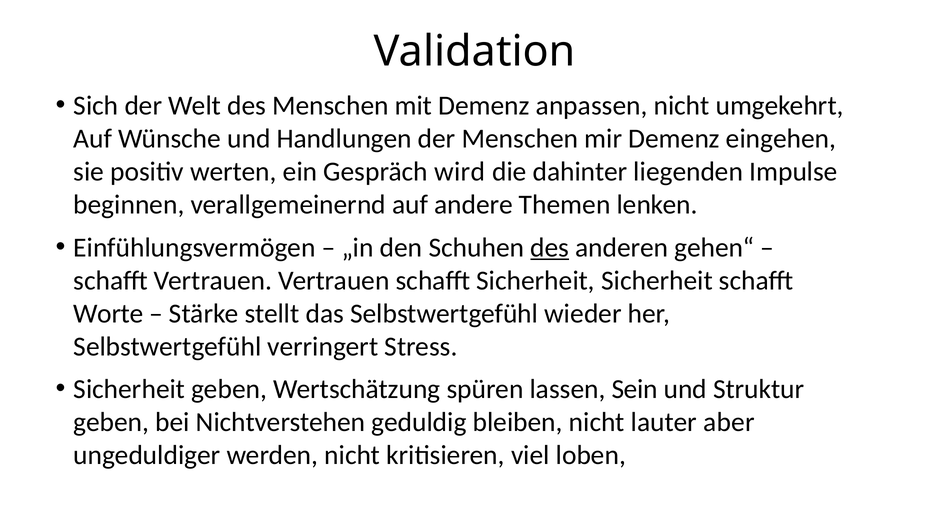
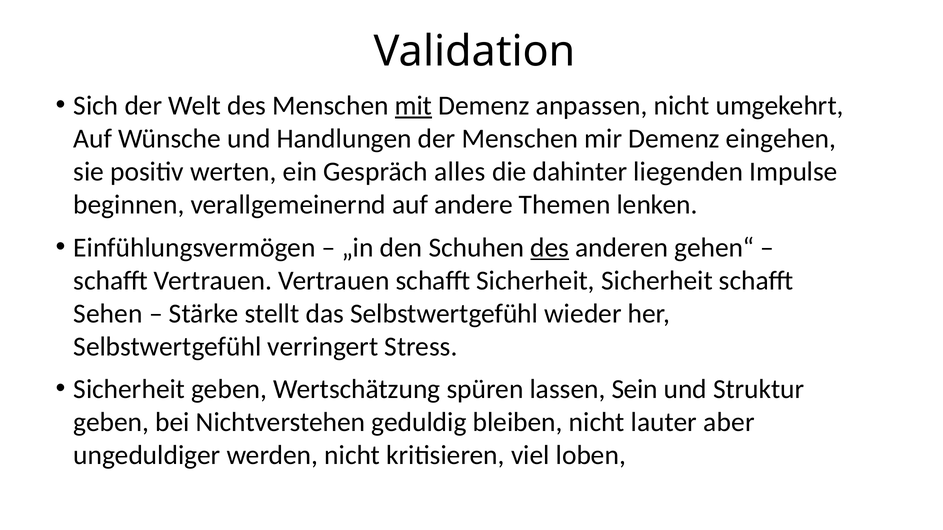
mit underline: none -> present
wird: wird -> alles
Worte: Worte -> Sehen
